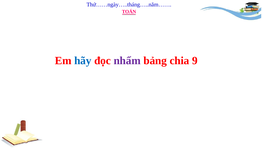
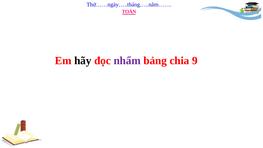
hãy colour: blue -> black
